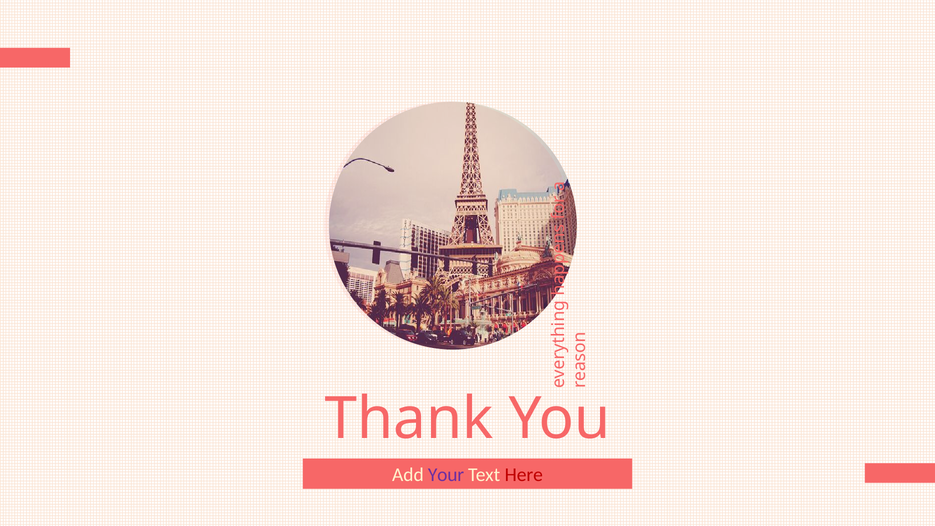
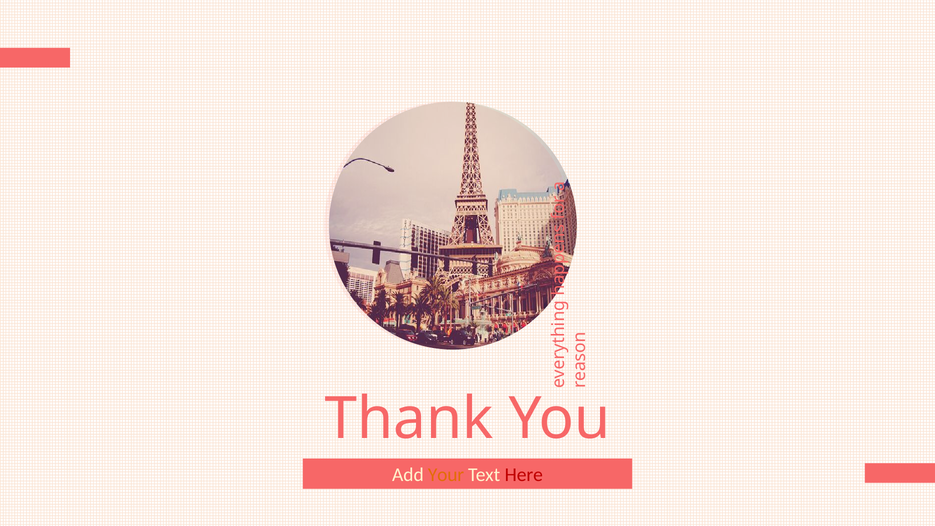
Your colour: purple -> orange
